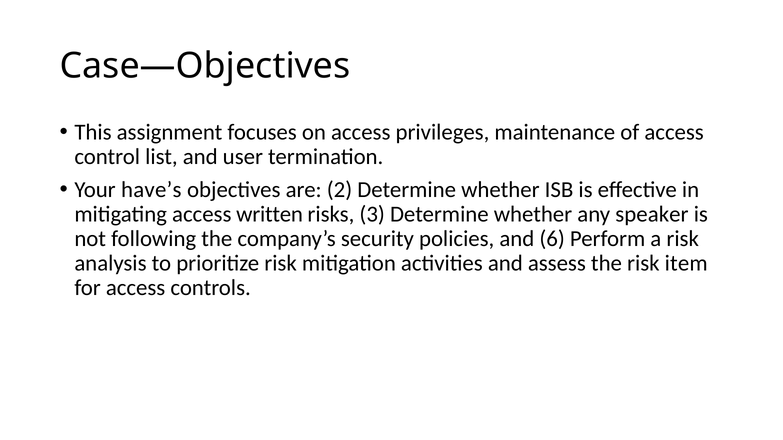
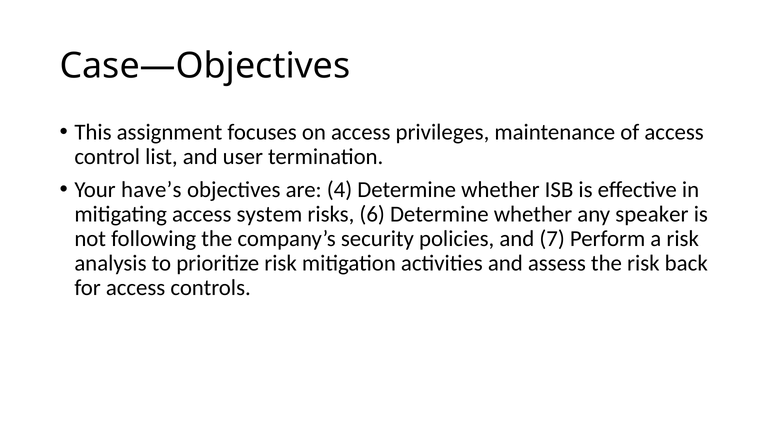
2: 2 -> 4
written: written -> system
3: 3 -> 6
6: 6 -> 7
item: item -> back
